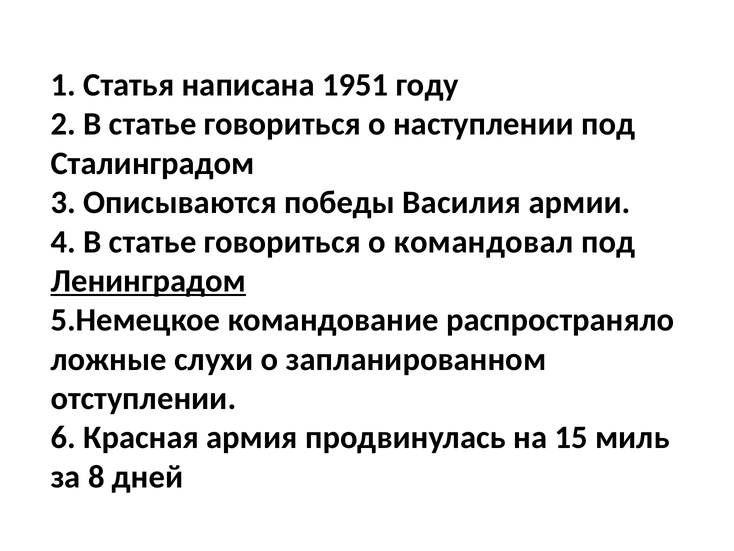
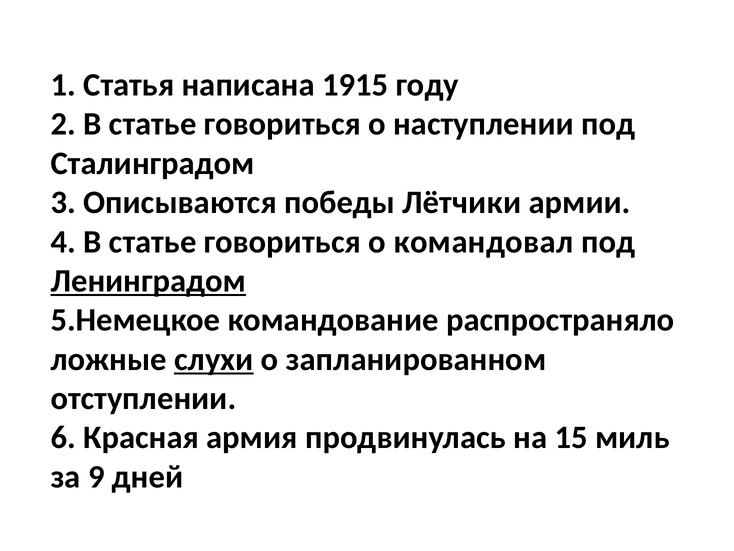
1951: 1951 -> 1915
Василия: Василия -> Лётчики
слухи underline: none -> present
8: 8 -> 9
